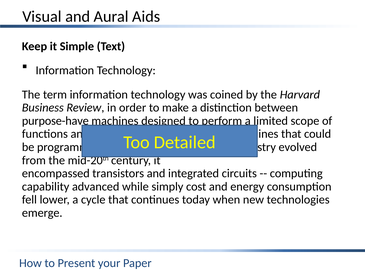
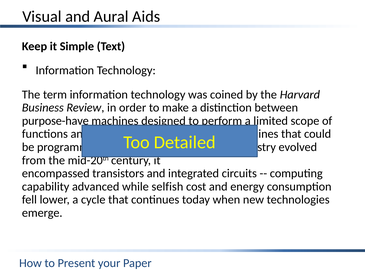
simply: simply -> selfish
